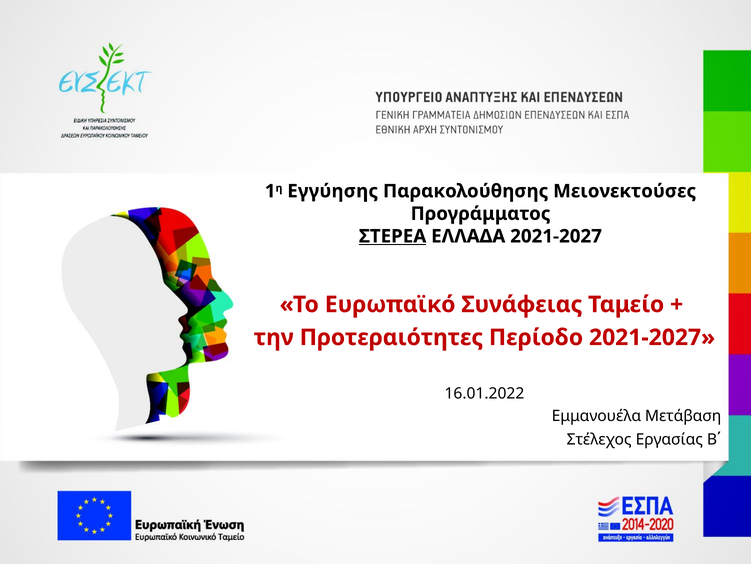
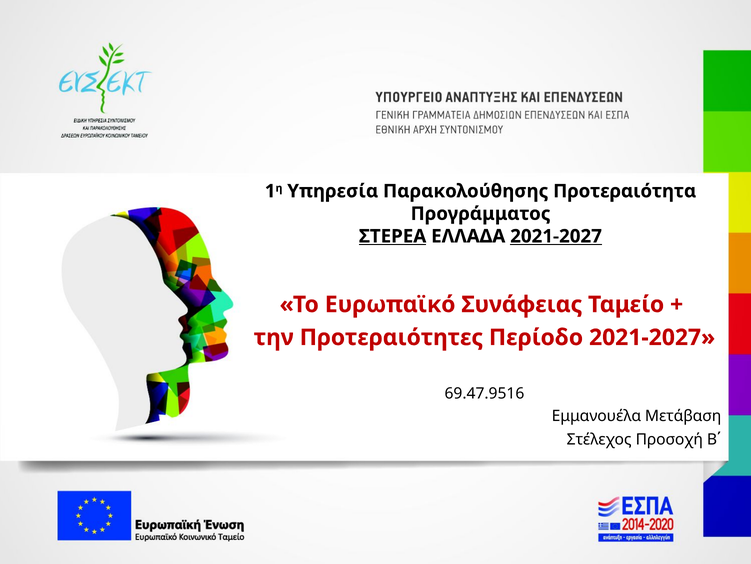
Εγγύησης: Εγγύησης -> Υπηρεσία
Μειονεκτούσες: Μειονεκτούσες -> Προτεραιότητα
2021-2027 at (556, 236) underline: none -> present
16.01.2022: 16.01.2022 -> 69.47.9516
Εργασίας: Εργασίας -> Προσοχή
